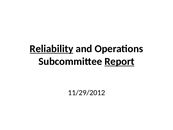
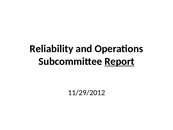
Reliability underline: present -> none
